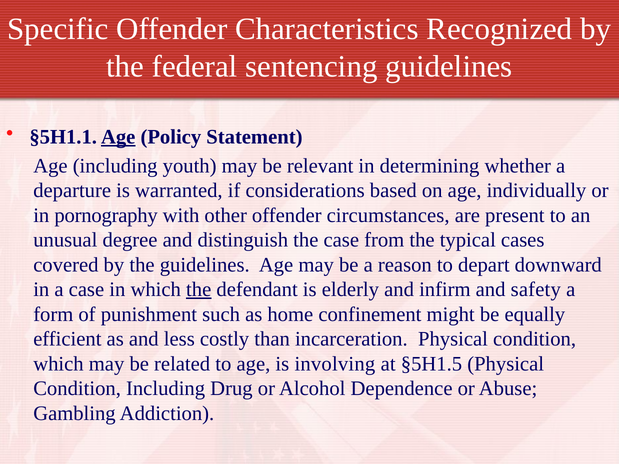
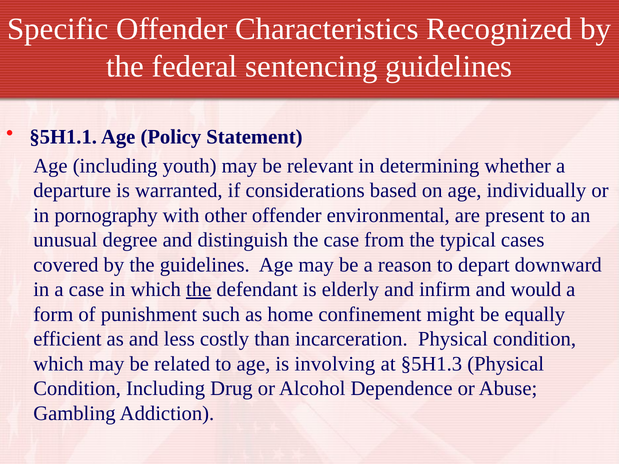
Age at (118, 137) underline: present -> none
circumstances: circumstances -> environmental
safety: safety -> would
§5H1.5: §5H1.5 -> §5H1.3
